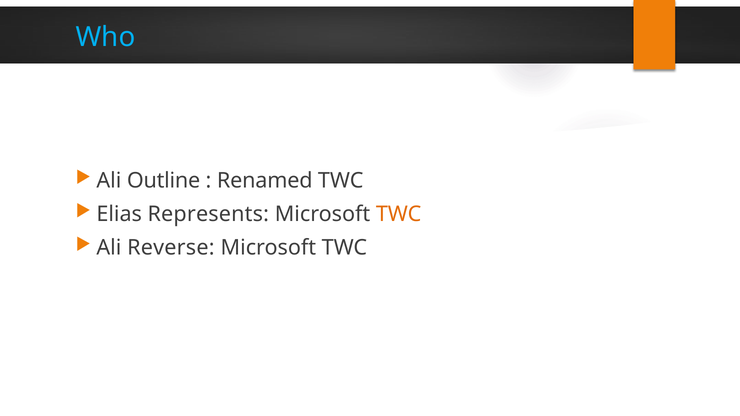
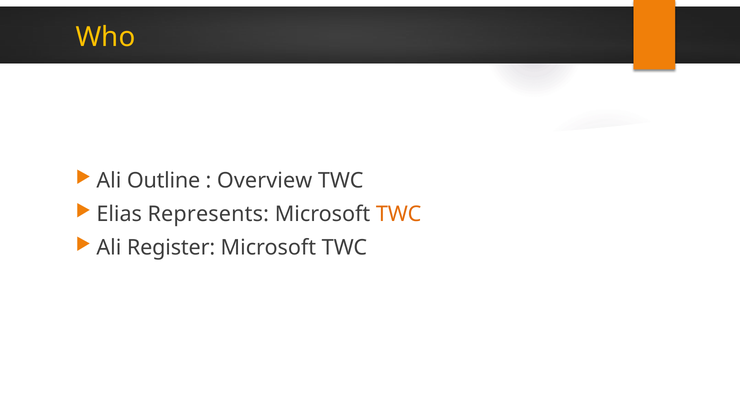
Who colour: light blue -> yellow
Renamed: Renamed -> Overview
Reverse: Reverse -> Register
